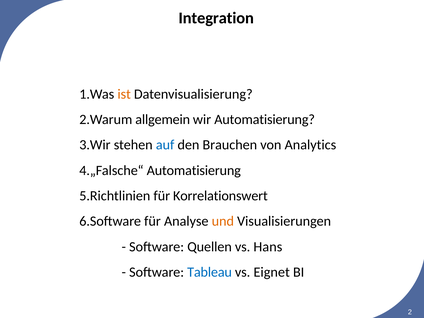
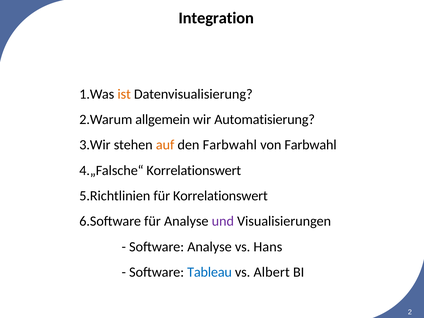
auf colour: blue -> orange
den Brauchen: Brauchen -> Farbwahl
von Analytics: Analytics -> Farbwahl
Automatisierung at (194, 170): Automatisierung -> Korrelationswert
und colour: orange -> purple
Software Quellen: Quellen -> Analyse
Eignet: Eignet -> Albert
